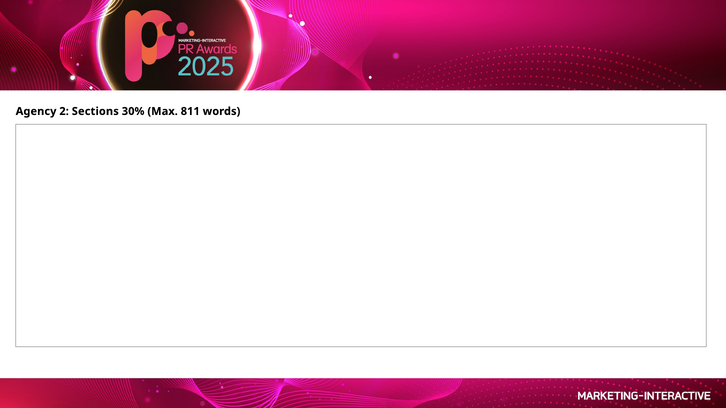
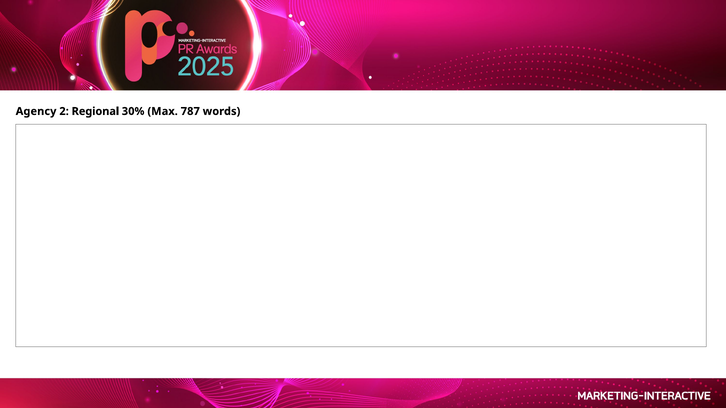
Sections: Sections -> Regional
811: 811 -> 787
